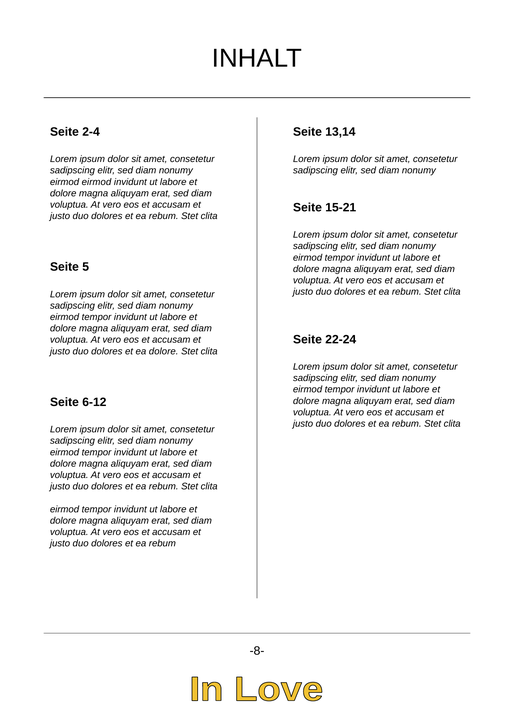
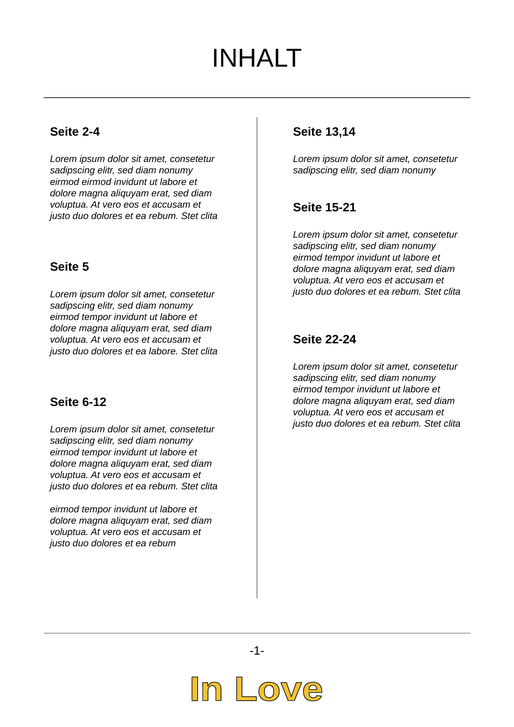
ea dolore: dolore -> labore
-8-: -8- -> -1-
